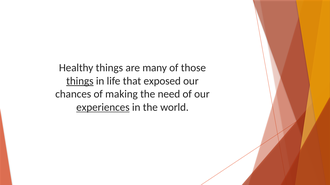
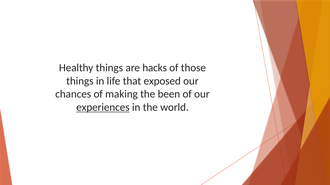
many: many -> hacks
things at (80, 81) underline: present -> none
need: need -> been
